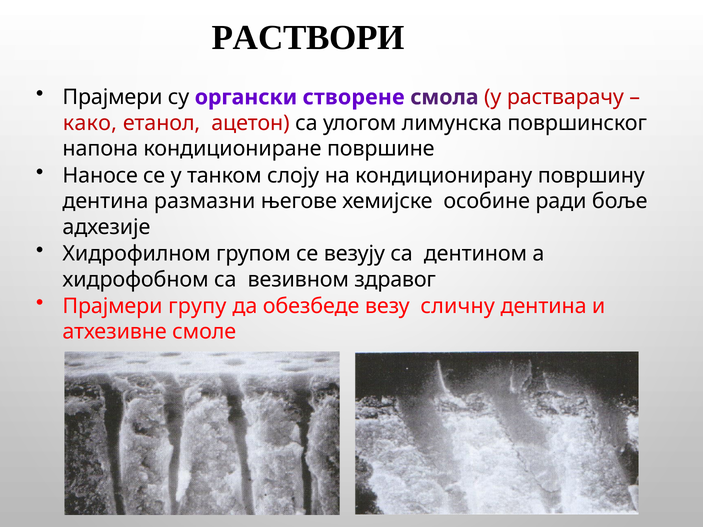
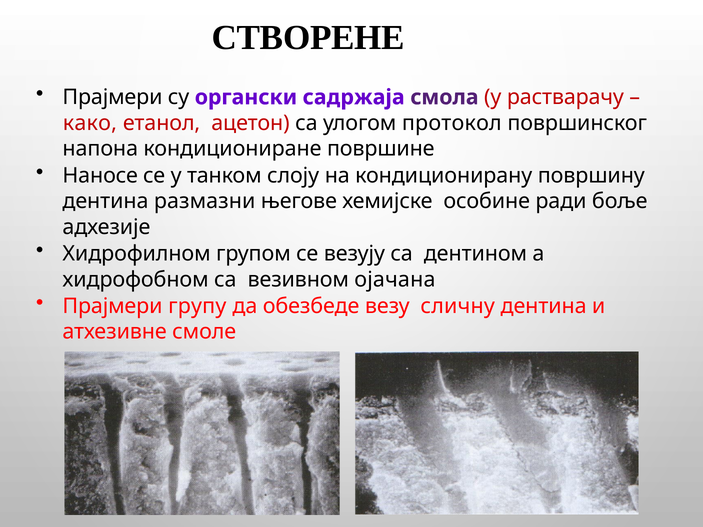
РАСТВОРИ: РАСТВОРИ -> СТВОРЕНЕ
створене: створене -> садржаја
лимунска: лимунска -> протокол
здравог: здравог -> ојачана
